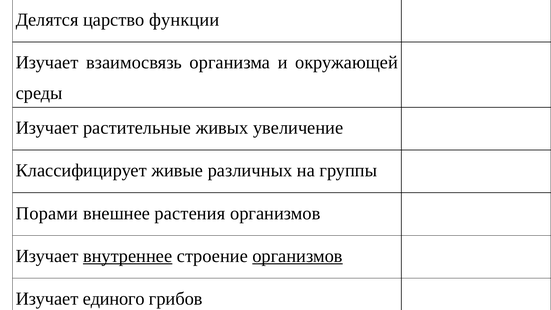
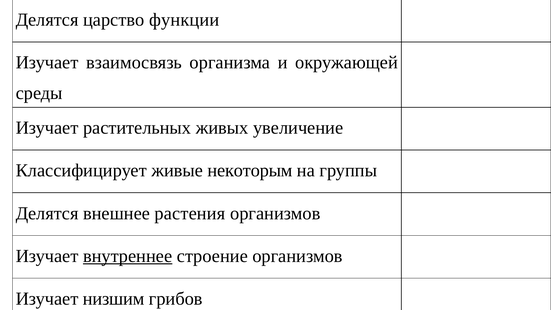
растительные: растительные -> растительных
различных: различных -> некоторым
Порами at (47, 213): Порами -> Делятся
организмов at (298, 256) underline: present -> none
единого: единого -> низшим
